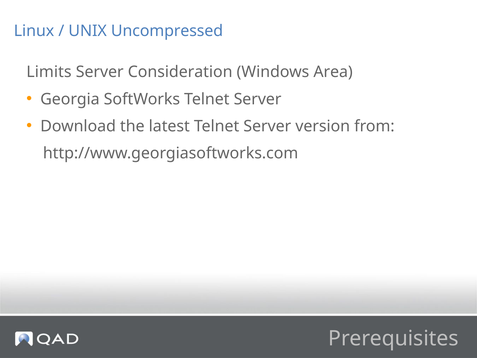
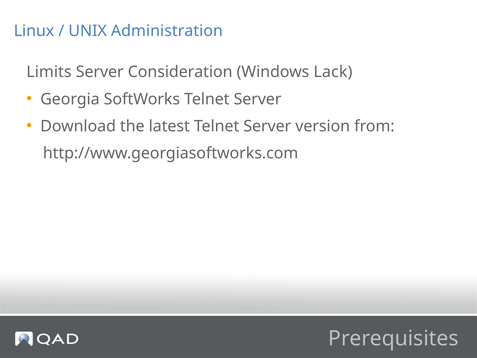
Uncompressed: Uncompressed -> Administration
Area: Area -> Lack
